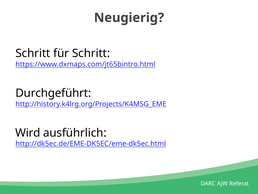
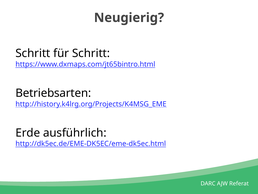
Durchgeführt: Durchgeführt -> Betriebsarten
Wird: Wird -> Erde
